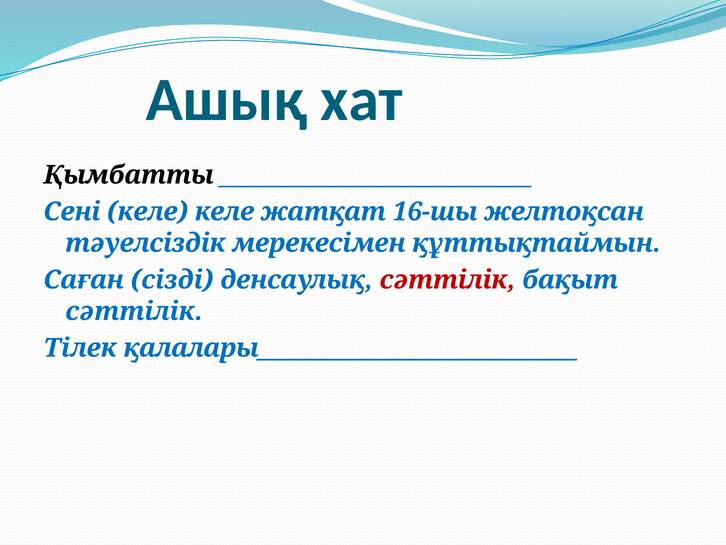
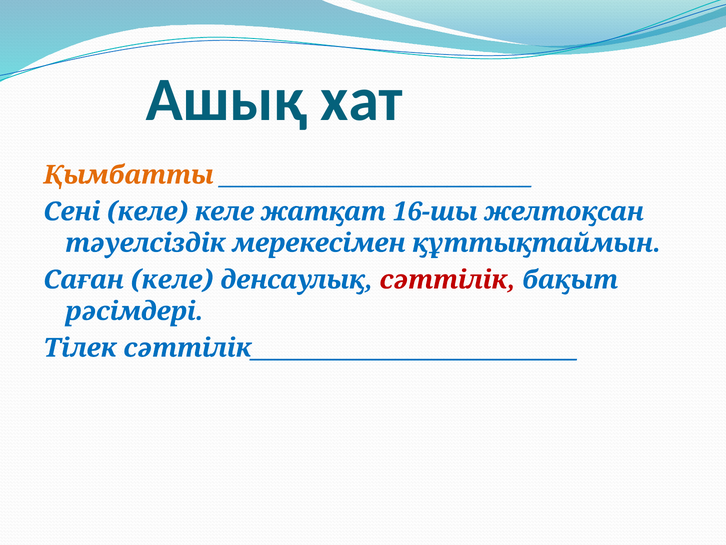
Қымбатты colour: black -> orange
Саған сізді: сізді -> келе
сәттілік at (134, 311): сәттілік -> рәсімдері
қалалары___________________________: қалалары___________________________ -> сәттілік___________________________
